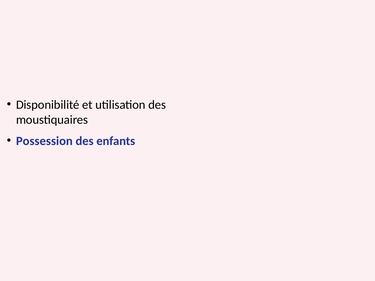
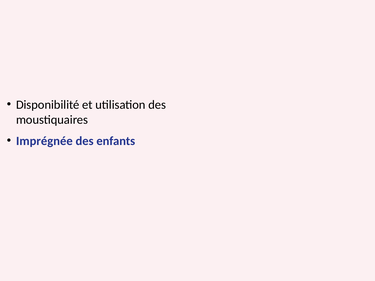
Possession: Possession -> Imprégnée
